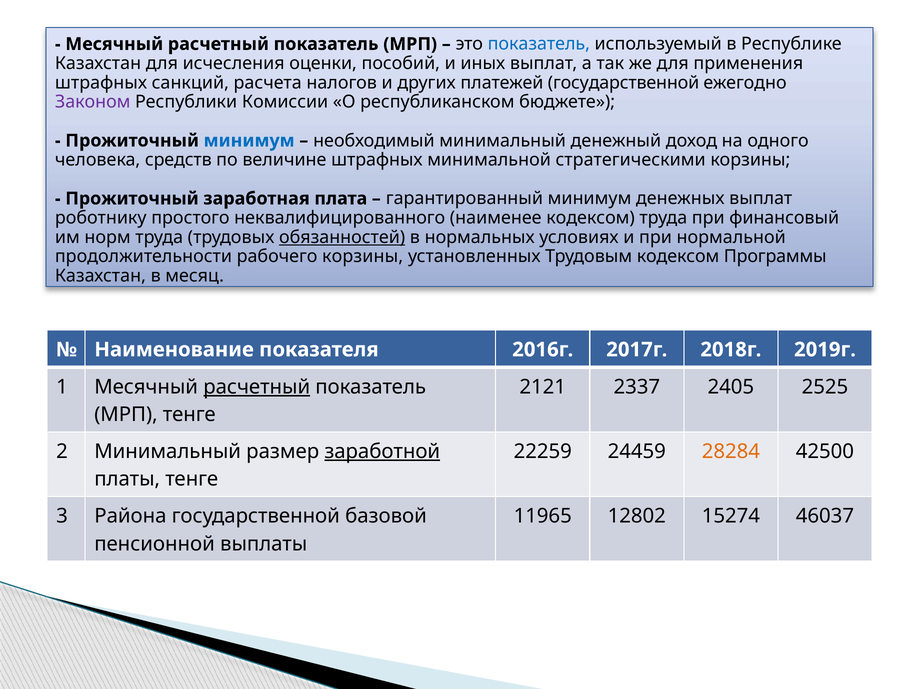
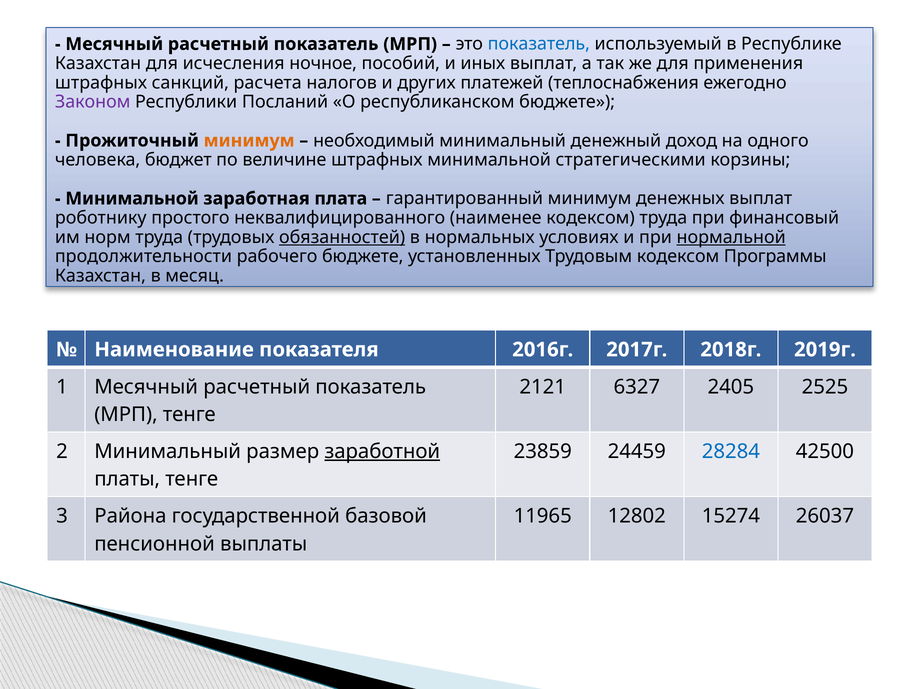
оценки: оценки -> ночное
платежей государственной: государственной -> теплоснабжения
Комиссии: Комиссии -> Посланий
минимум at (249, 141) colour: blue -> orange
средств: средств -> бюджет
Прожиточный at (132, 199): Прожиточный -> Минимальной
нормальной underline: none -> present
рабочего корзины: корзины -> бюджете
расчетный at (257, 387) underline: present -> none
2337: 2337 -> 6327
22259: 22259 -> 23859
28284 colour: orange -> blue
46037: 46037 -> 26037
